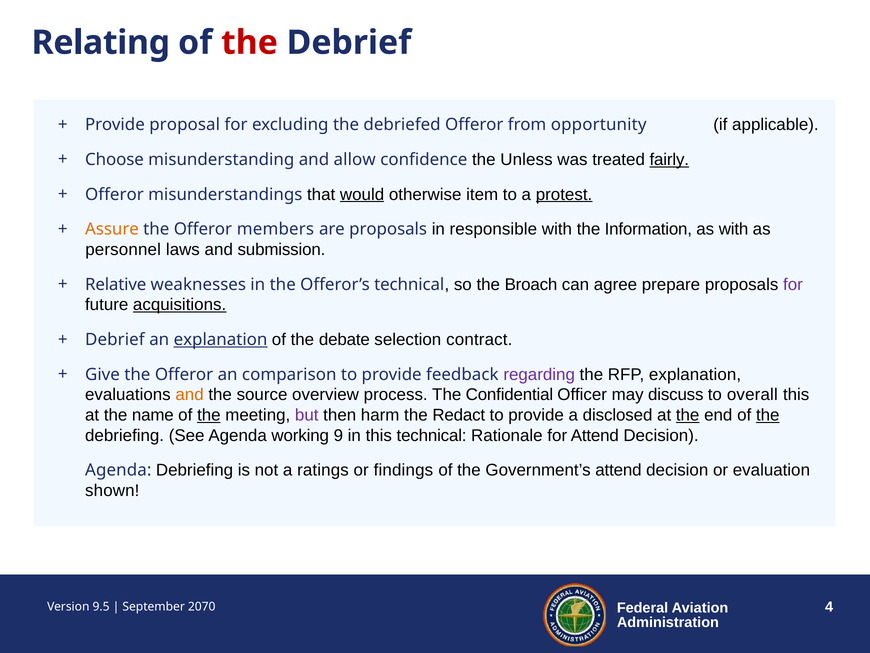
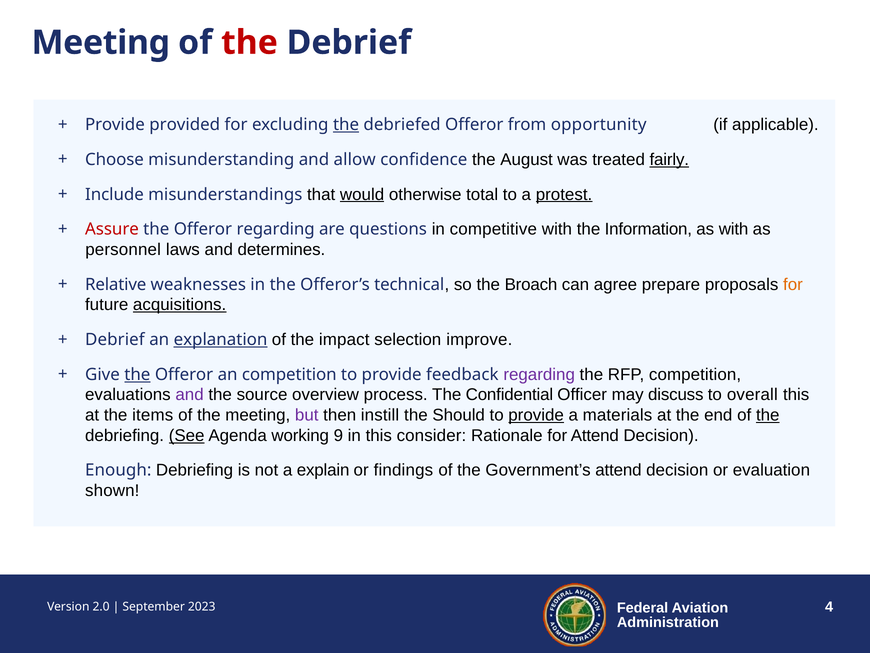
Relating at (101, 43): Relating -> Meeting
proposal: proposal -> provided
the at (346, 125) underline: none -> present
Unless: Unless -> August
Offeror at (114, 194): Offeror -> Include
item: item -> total
Assure colour: orange -> red
Offeror members: members -> regarding
are proposals: proposals -> questions
responsible: responsible -> competitive
submission: submission -> determines
for at (793, 284) colour: purple -> orange
debate: debate -> impact
contract: contract -> improve
the at (137, 374) underline: none -> present
an comparison: comparison -> competition
RFP explanation: explanation -> competition
and at (190, 395) colour: orange -> purple
name: name -> items
the at (209, 415) underline: present -> none
harm: harm -> instill
Redact: Redact -> Should
provide at (536, 415) underline: none -> present
disclosed: disclosed -> materials
the at (688, 415) underline: present -> none
See underline: none -> present
this technical: technical -> consider
Agenda at (118, 470): Agenda -> Enough
ratings: ratings -> explain
9.5: 9.5 -> 2.0
2070: 2070 -> 2023
